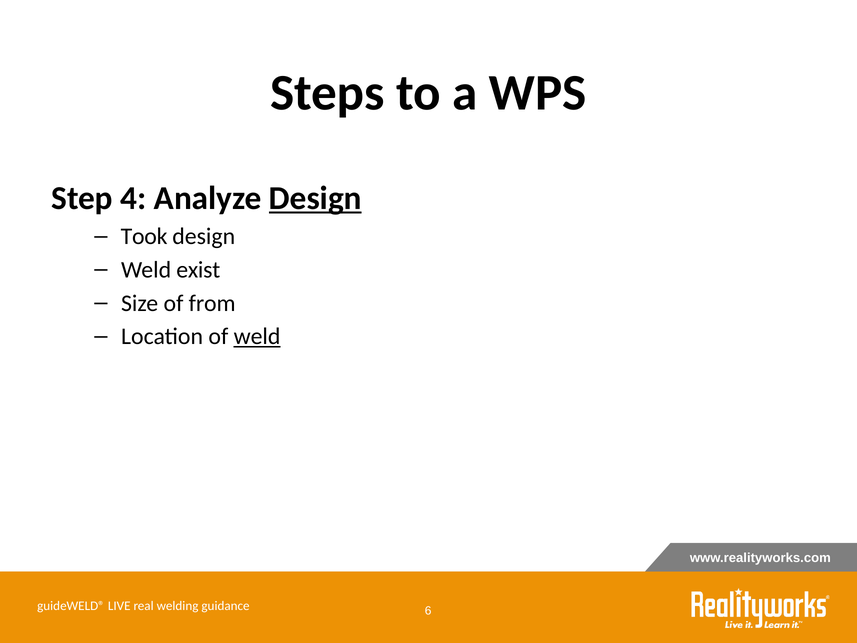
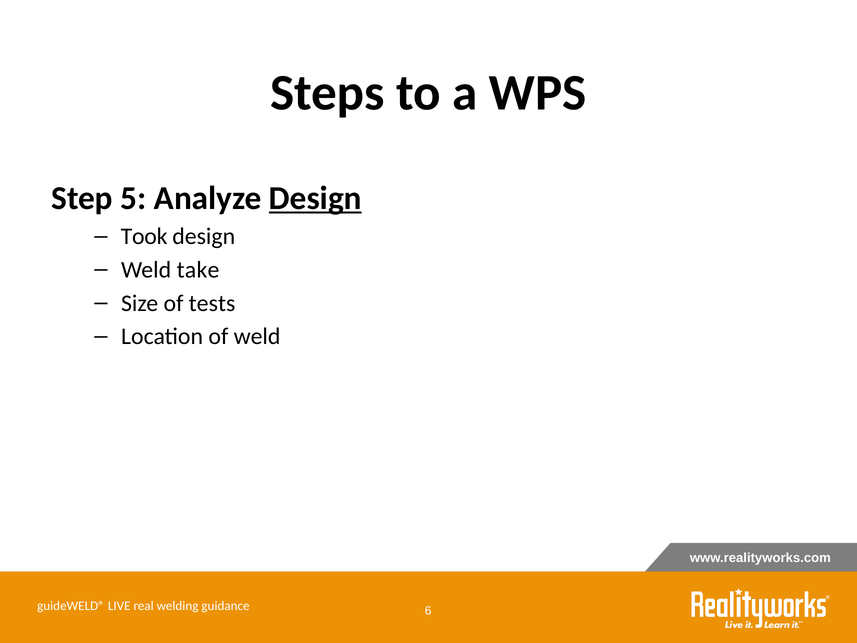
4: 4 -> 5
exist: exist -> take
from: from -> tests
weld at (257, 336) underline: present -> none
